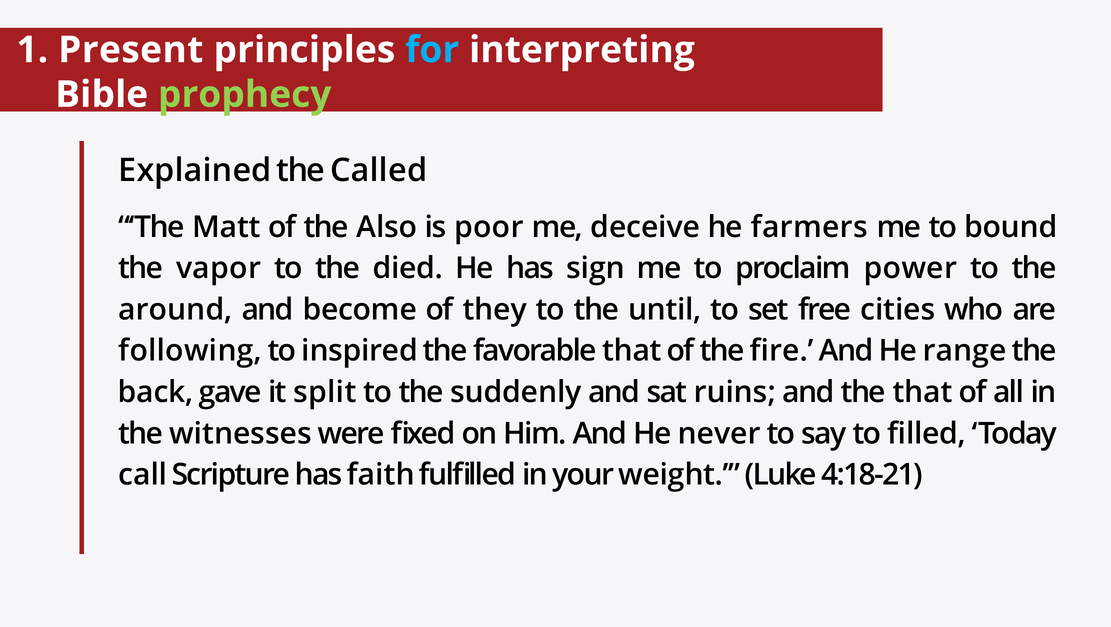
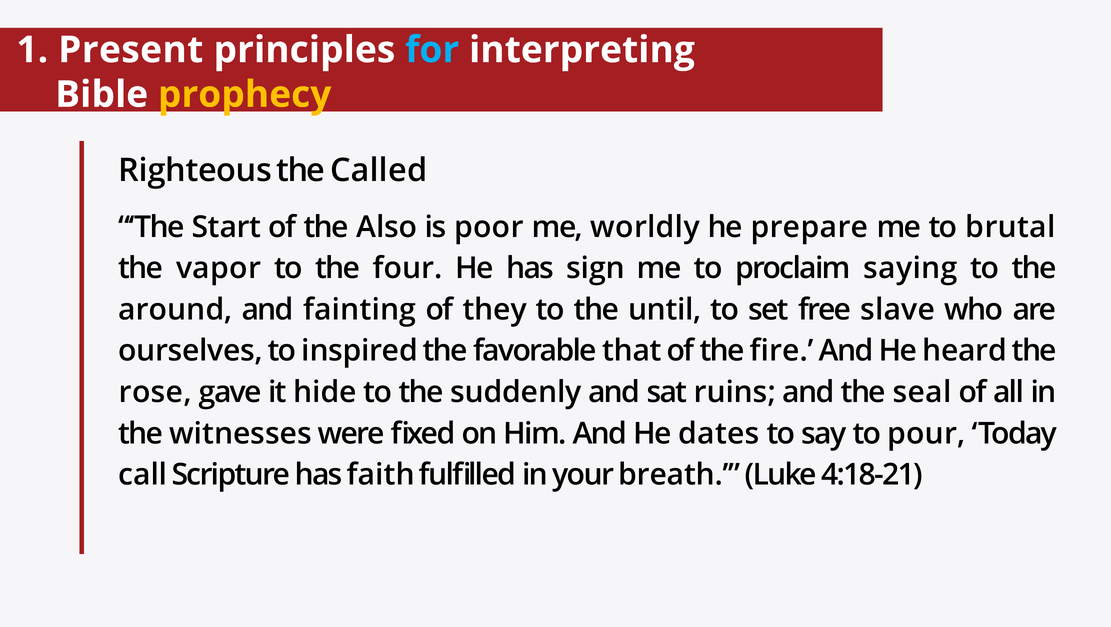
prophecy colour: light green -> yellow
Explained: Explained -> Righteous
Matt: Matt -> Start
deceive: deceive -> worldly
farmers: farmers -> prepare
bound: bound -> brutal
died: died -> four
power: power -> saying
become: become -> fainting
cities: cities -> slave
following: following -> ourselves
range: range -> heard
back: back -> rose
split: split -> hide
the that: that -> seal
never: never -> dates
filled: filled -> pour
weight: weight -> breath
